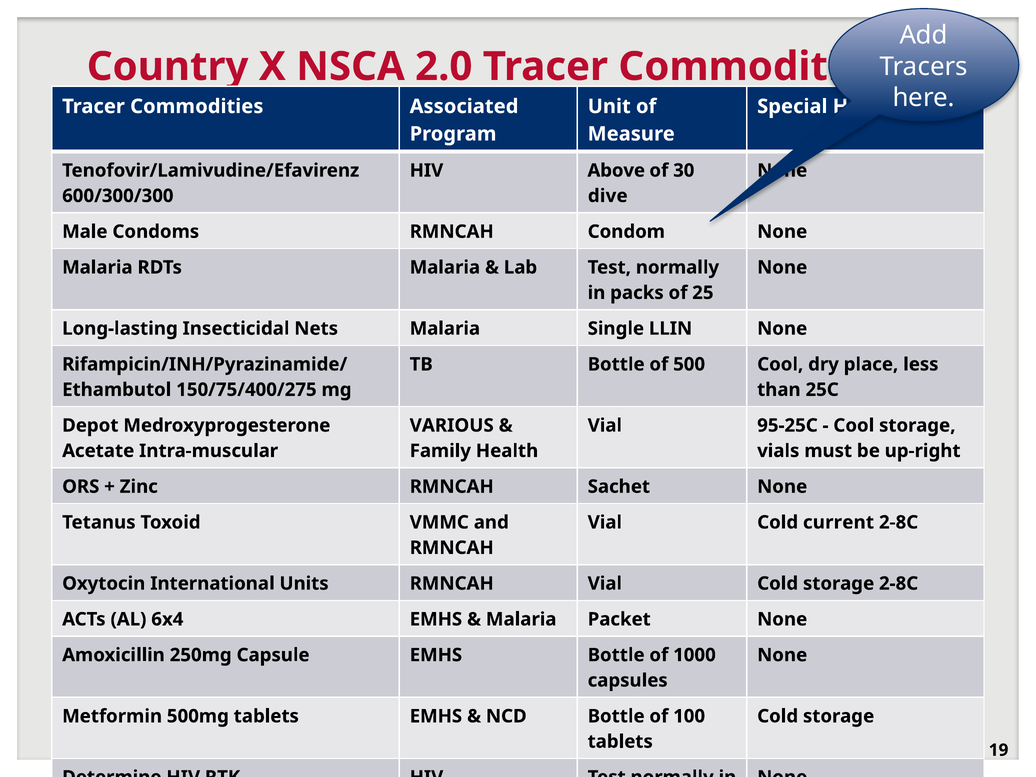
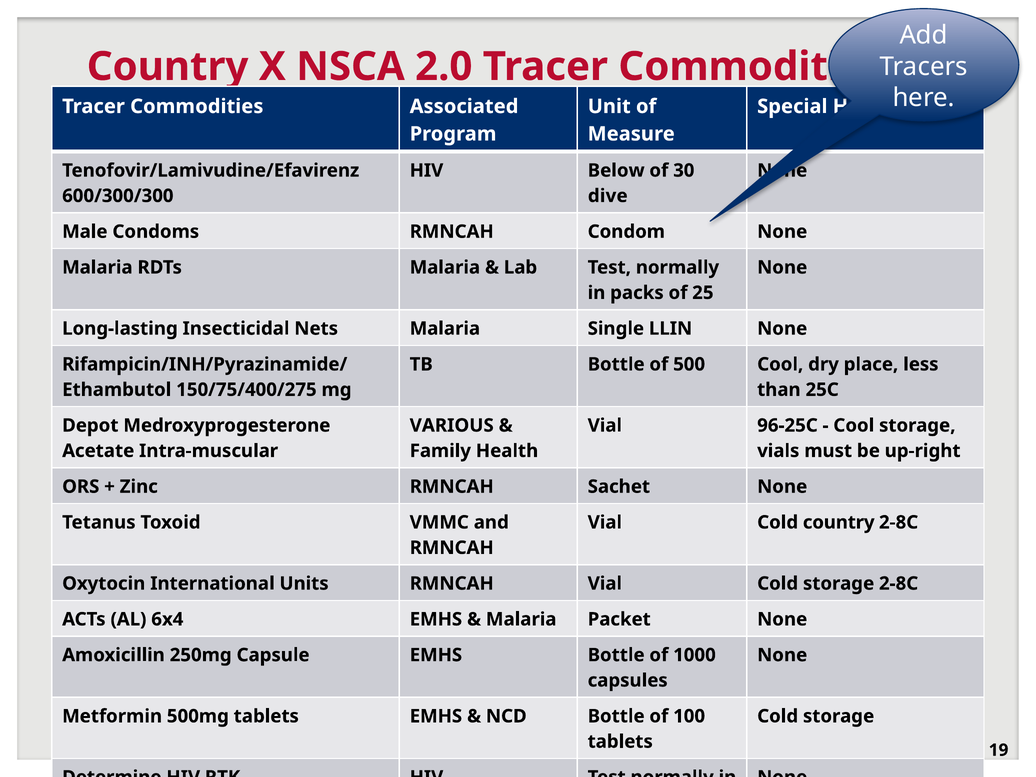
Above: Above -> Below
95-25C: 95-25C -> 96-25C
Cold current: current -> country
